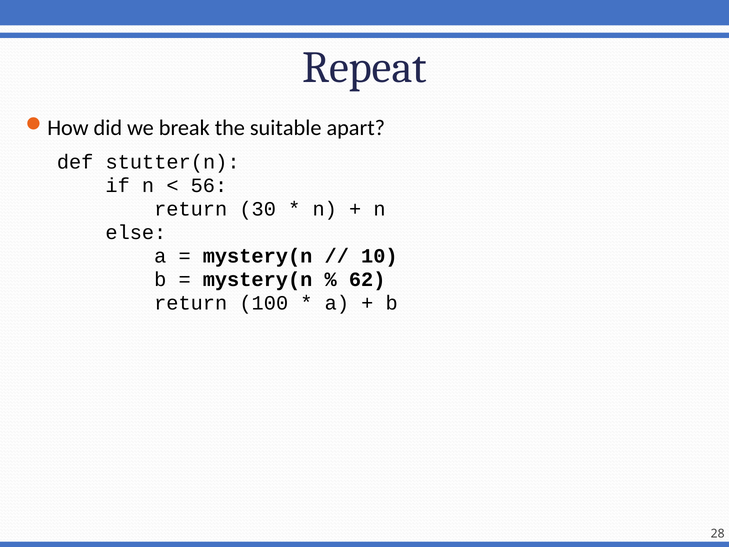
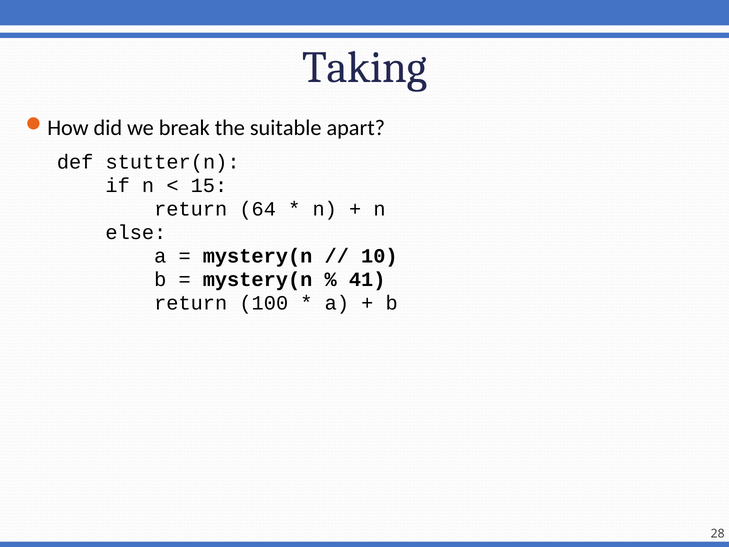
Repeat: Repeat -> Taking
56: 56 -> 15
30: 30 -> 64
62: 62 -> 41
